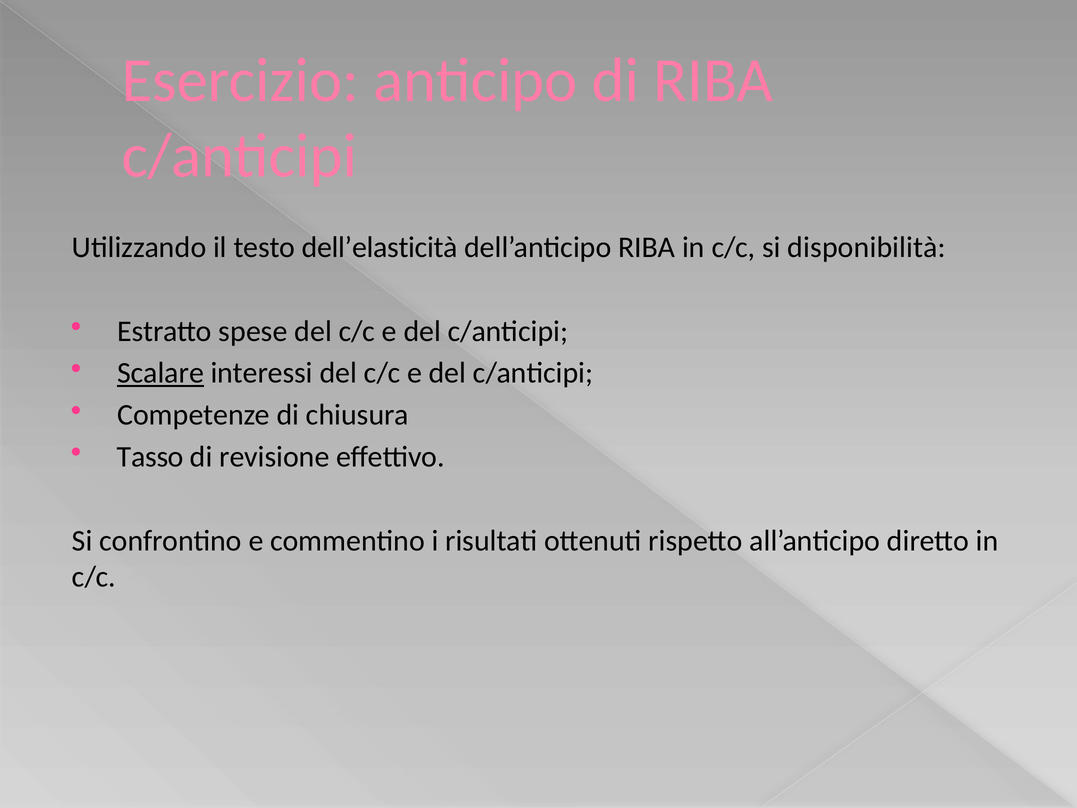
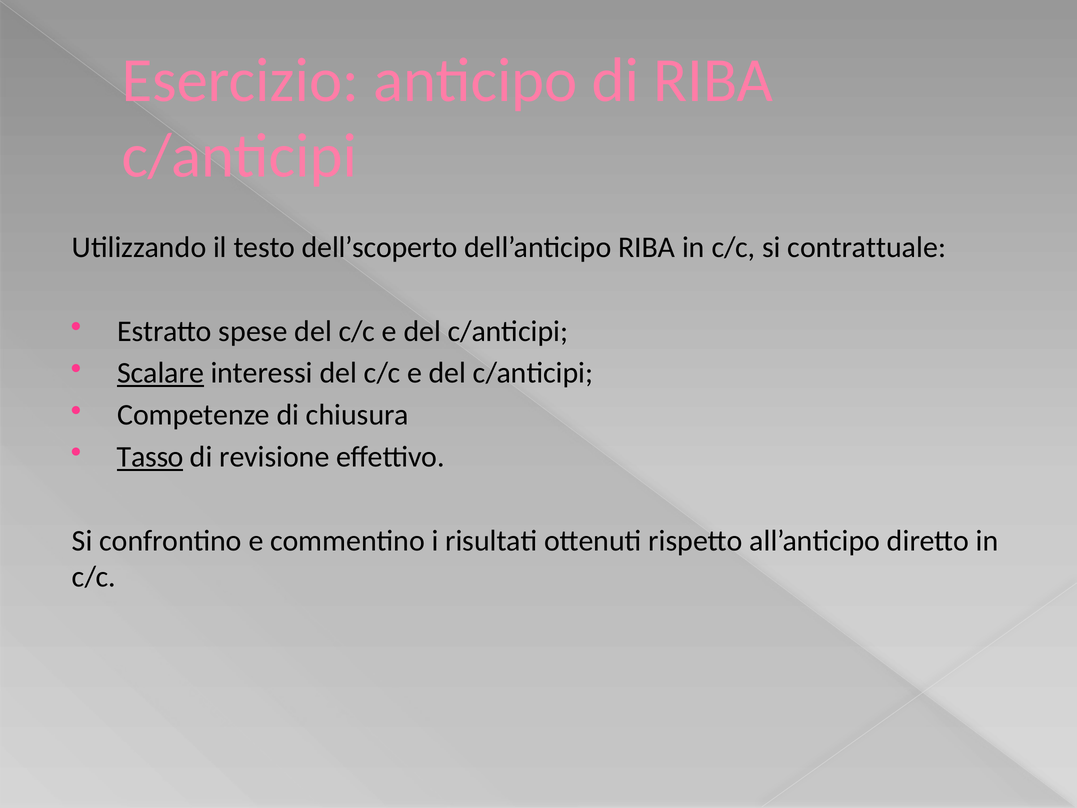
dell’elasticità: dell’elasticità -> dell’scoperto
disponibilità: disponibilità -> contrattuale
Tasso underline: none -> present
